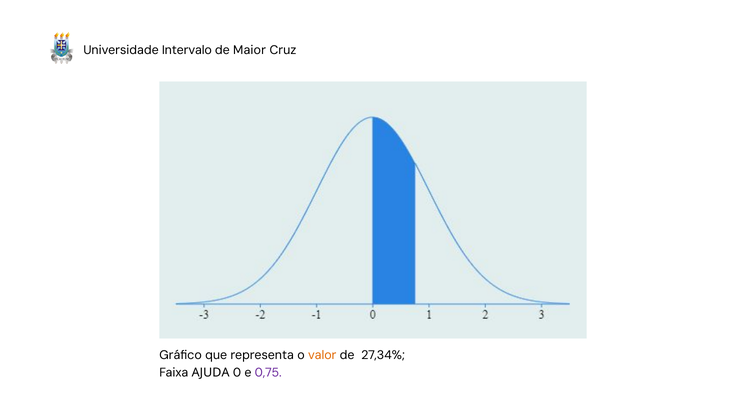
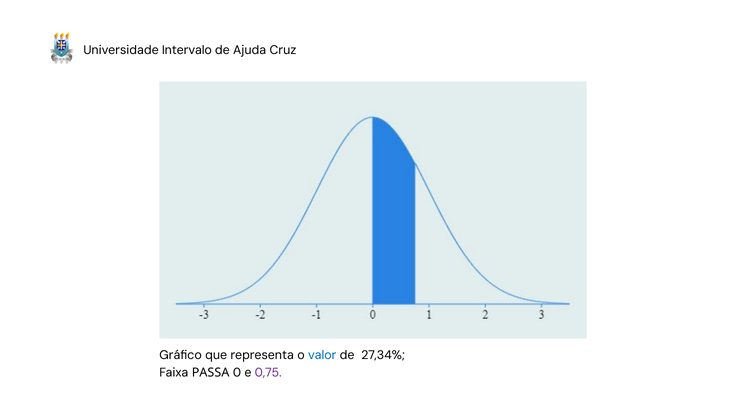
Maior: Maior -> Ajuda
valor colour: orange -> blue
AJUDA: AJUDA -> PASSA
